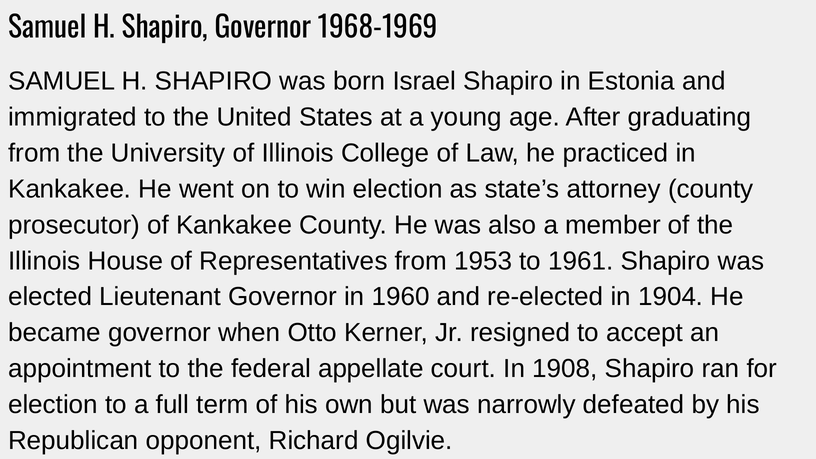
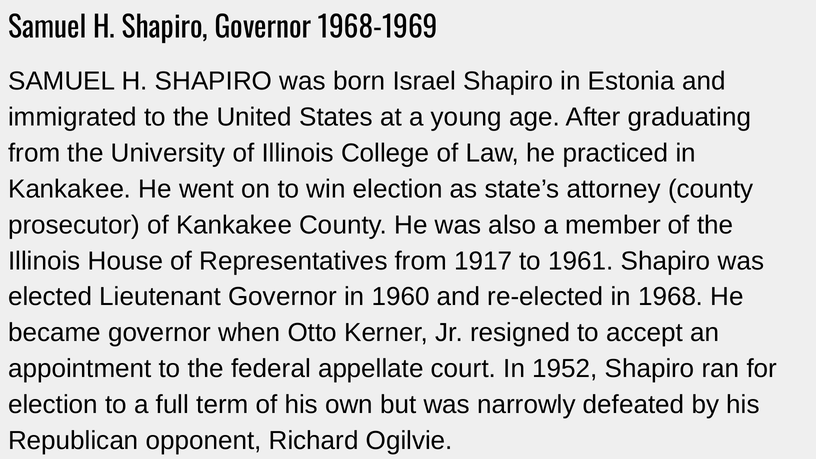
1953: 1953 -> 1917
1904: 1904 -> 1968
1908: 1908 -> 1952
